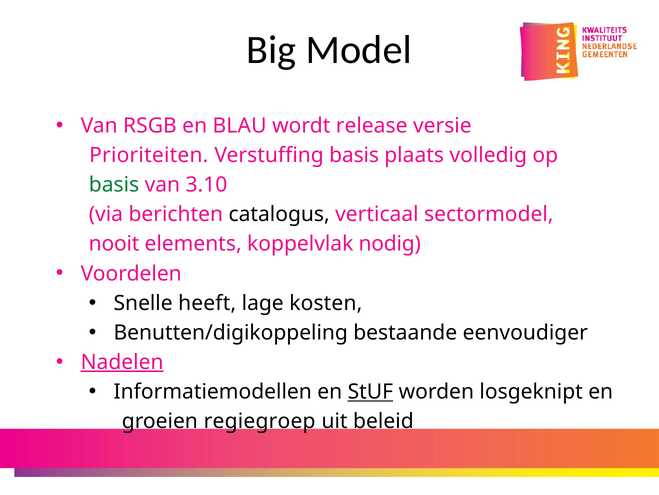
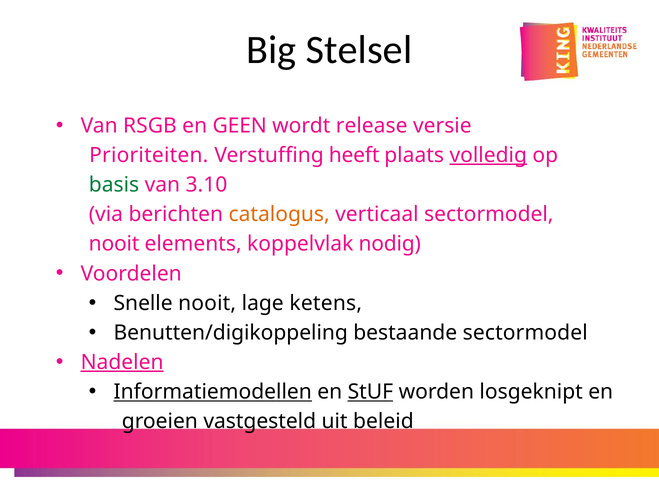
Model: Model -> Stelsel
BLAU: BLAU -> GEEN
Verstuffing basis: basis -> heeft
volledig underline: none -> present
catalogus colour: black -> orange
Snelle heeft: heeft -> nooit
kosten: kosten -> ketens
bestaande eenvoudiger: eenvoudiger -> sectormodel
Informatiemodellen underline: none -> present
regiegroep: regiegroep -> vastgesteld
